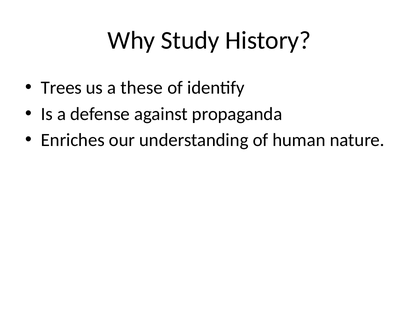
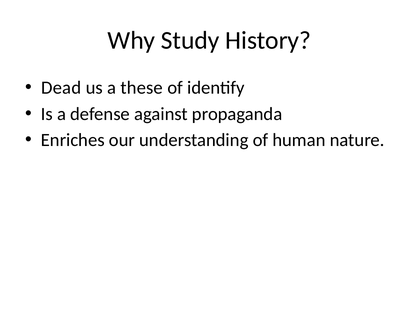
Trees: Trees -> Dead
